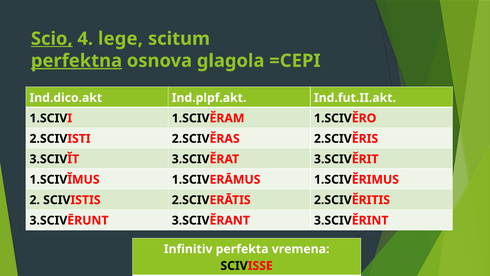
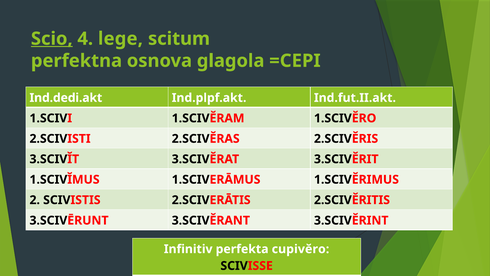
perfektna underline: present -> none
Ind.dico.akt: Ind.dico.akt -> Ind.dedi.akt
vremena: vremena -> cupivĕro
